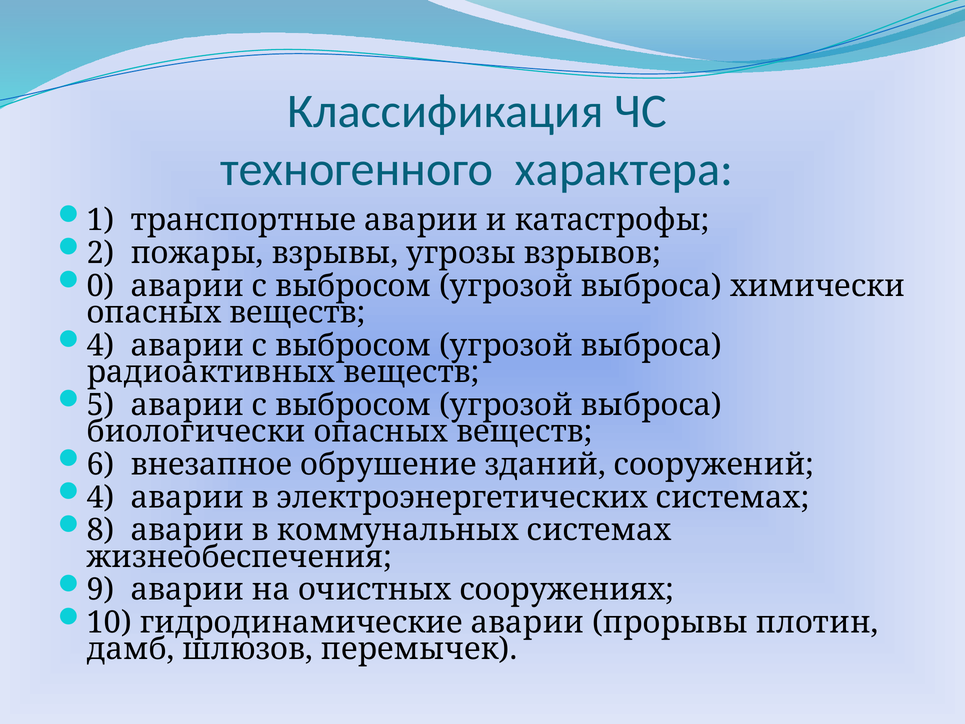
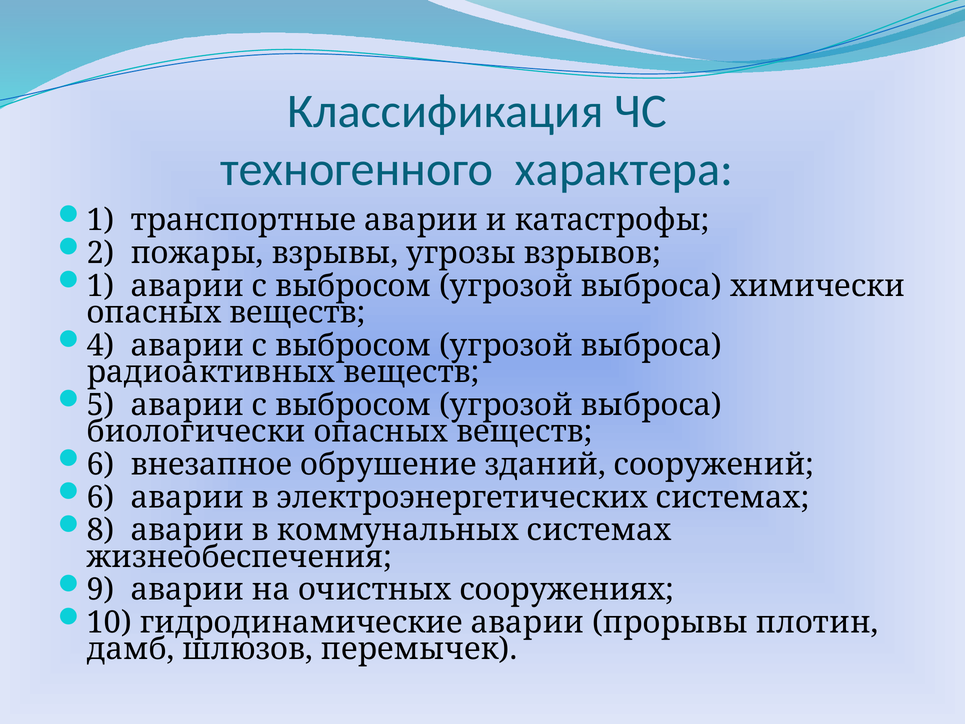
0 at (101, 286): 0 -> 1
4 at (101, 497): 4 -> 6
